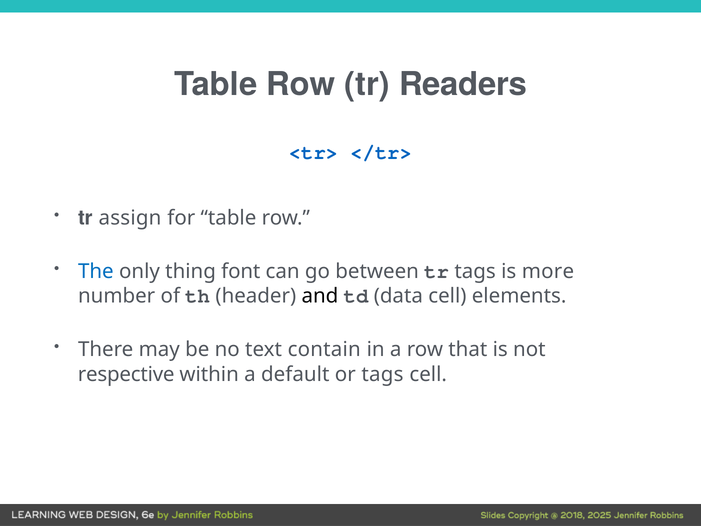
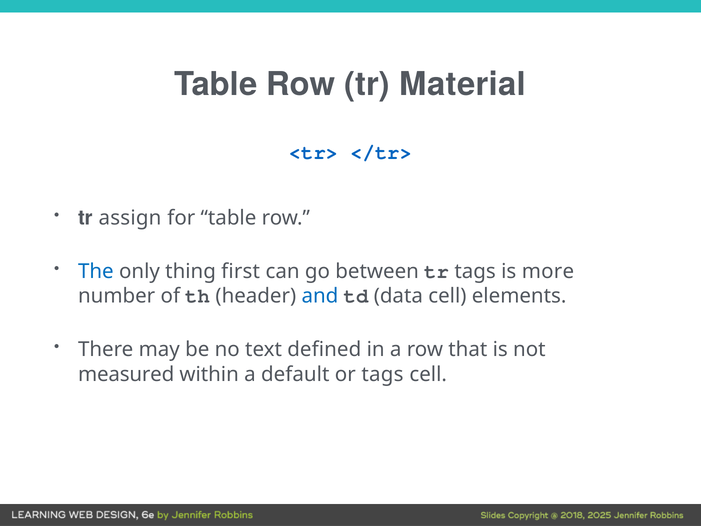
Readers: Readers -> Material
font: font -> first
and colour: black -> blue
contain: contain -> defined
respective: respective -> measured
